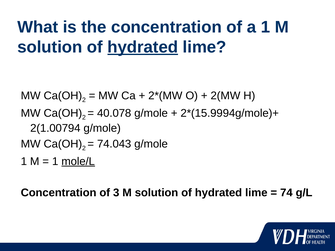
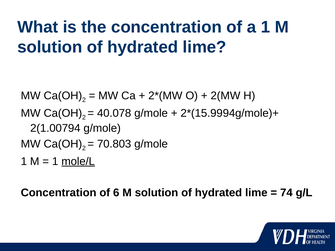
hydrated at (143, 47) underline: present -> none
74.043: 74.043 -> 70.803
3: 3 -> 6
